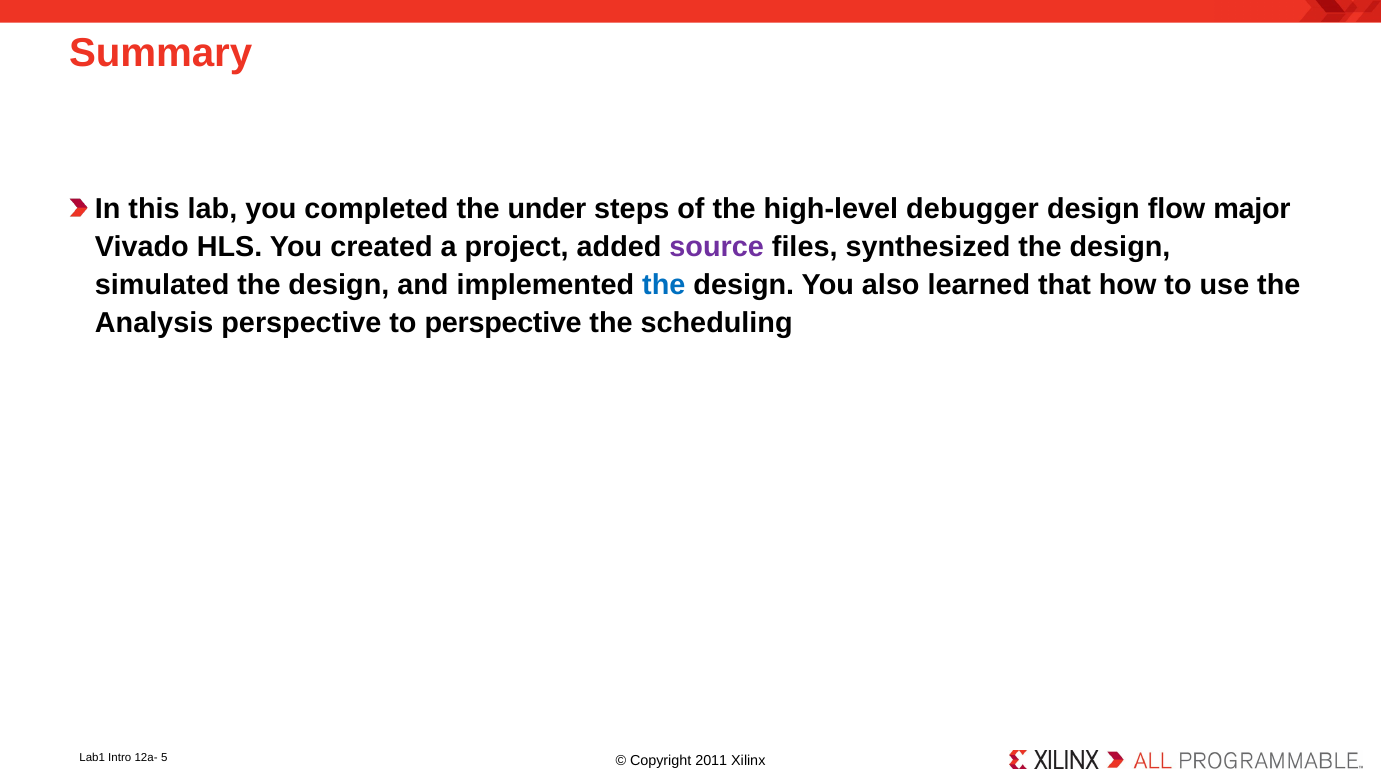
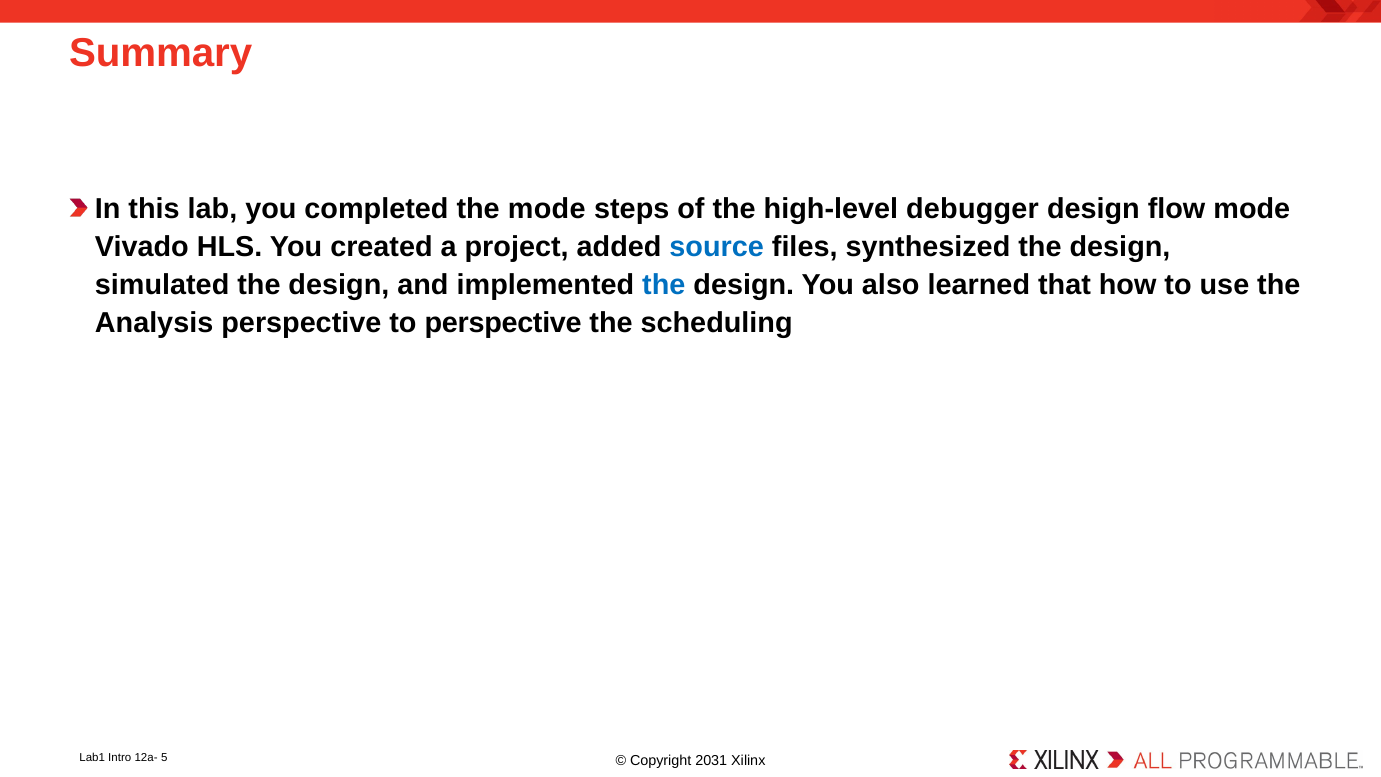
the under: under -> mode
flow major: major -> mode
source colour: purple -> blue
2011: 2011 -> 2031
